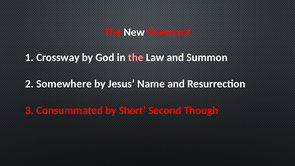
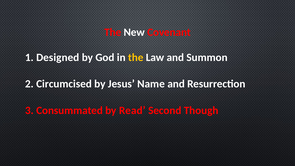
Crossway: Crossway -> Designed
the at (136, 57) colour: pink -> yellow
Somewhere: Somewhere -> Circumcised
Short: Short -> Read
